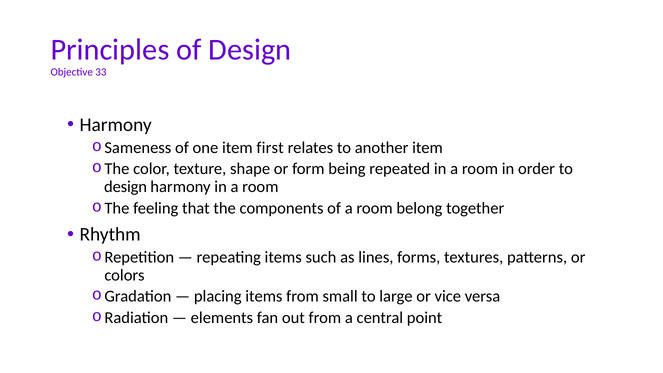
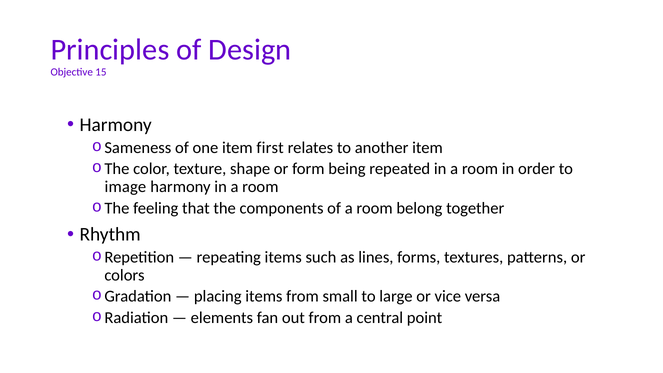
33: 33 -> 15
design at (126, 187): design -> image
